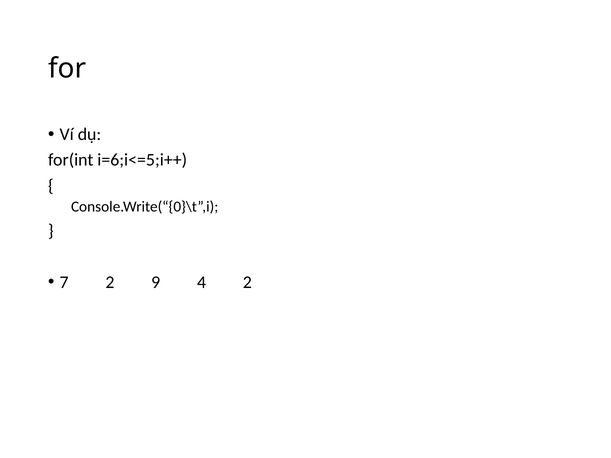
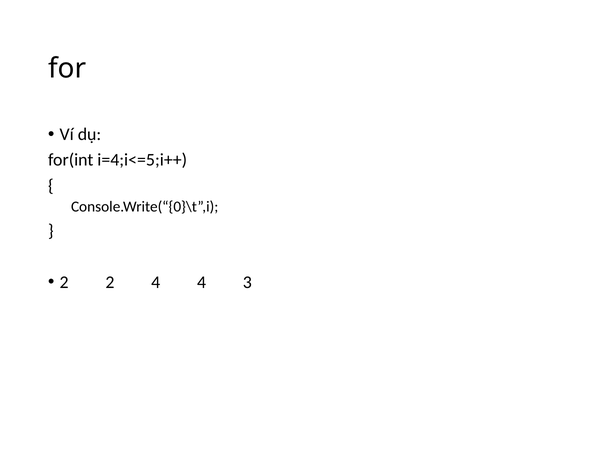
i=6;i<=5;i++: i=6;i<=5;i++ -> i=4;i<=5;i++
7 at (64, 282): 7 -> 2
2 9: 9 -> 4
4 2: 2 -> 3
